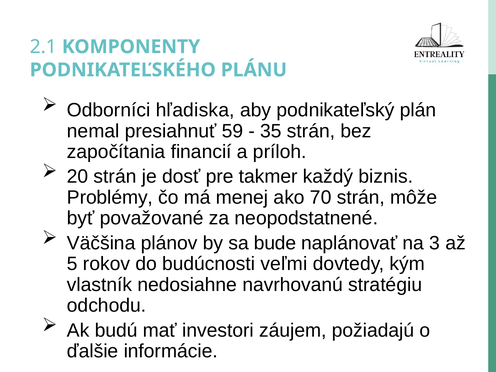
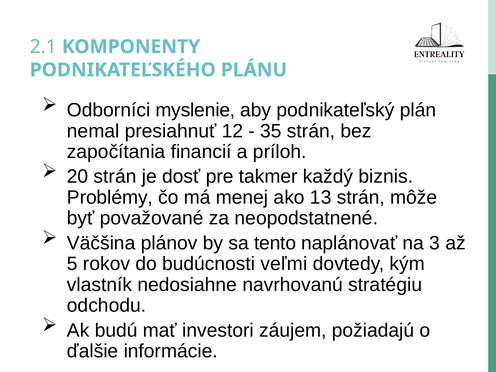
hľadiska: hľadiska -> myslenie
59: 59 -> 12
70: 70 -> 13
bude: bude -> tento
